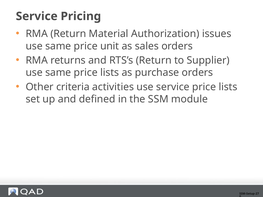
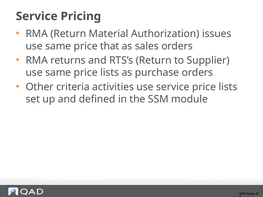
unit: unit -> that
